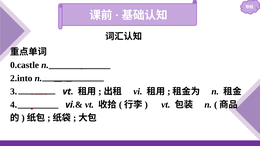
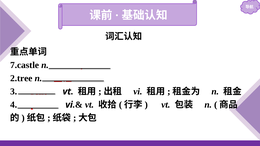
0.castle: 0.castle -> 7.castle
2.into: 2.into -> 2.tree
